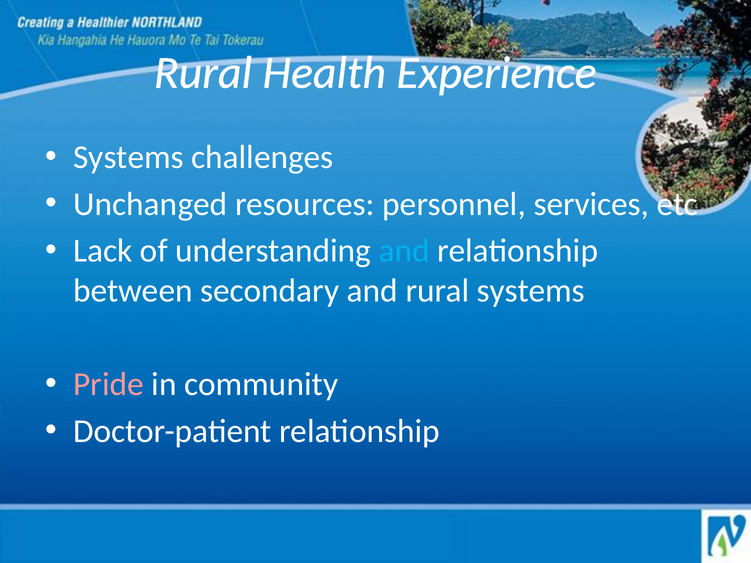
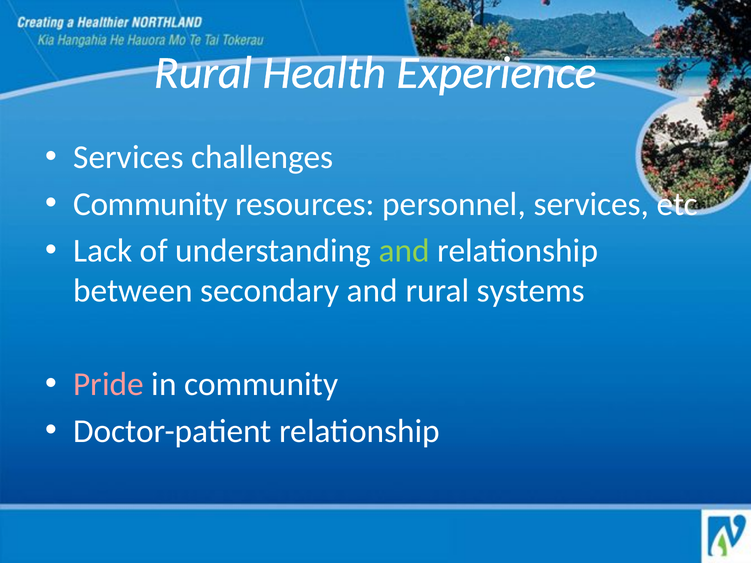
Systems at (128, 158): Systems -> Services
Unchanged at (150, 204): Unchanged -> Community
and at (404, 251) colour: light blue -> light green
